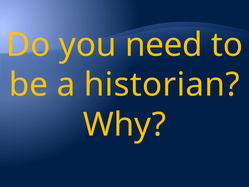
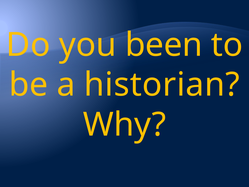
need: need -> been
